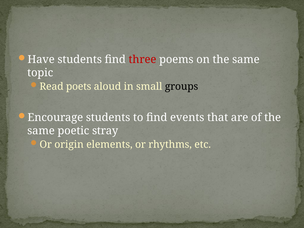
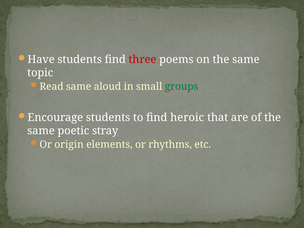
Read poets: poets -> same
groups colour: black -> green
events: events -> heroic
